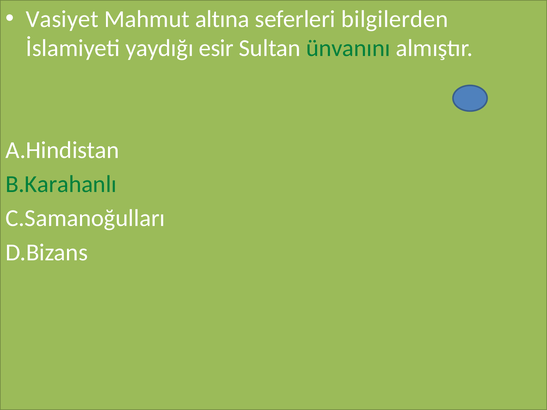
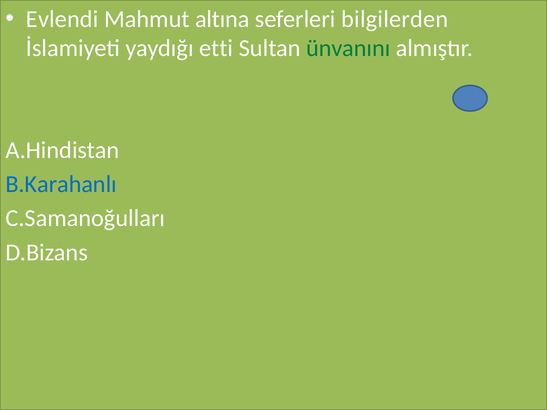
Vasiyet: Vasiyet -> Evlendi
esir: esir -> etti
B.Karahanlı colour: green -> blue
